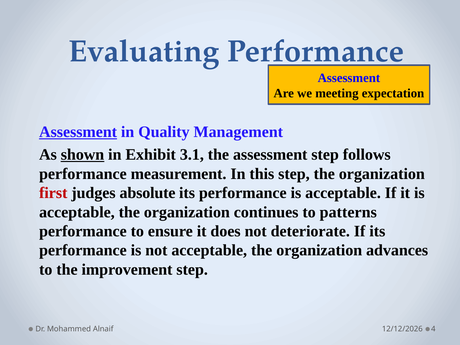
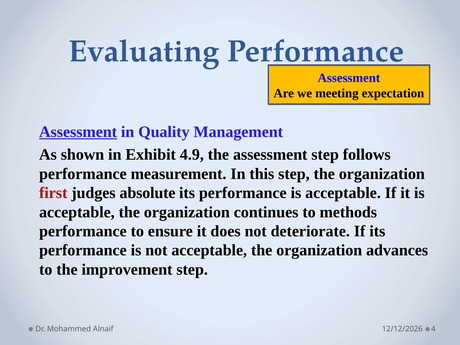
shown underline: present -> none
3.1: 3.1 -> 4.9
patterns: patterns -> methods
